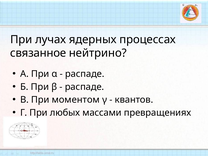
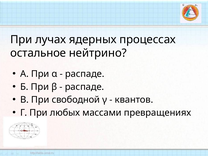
связанное: связанное -> остальное
моментом: моментом -> свободной
